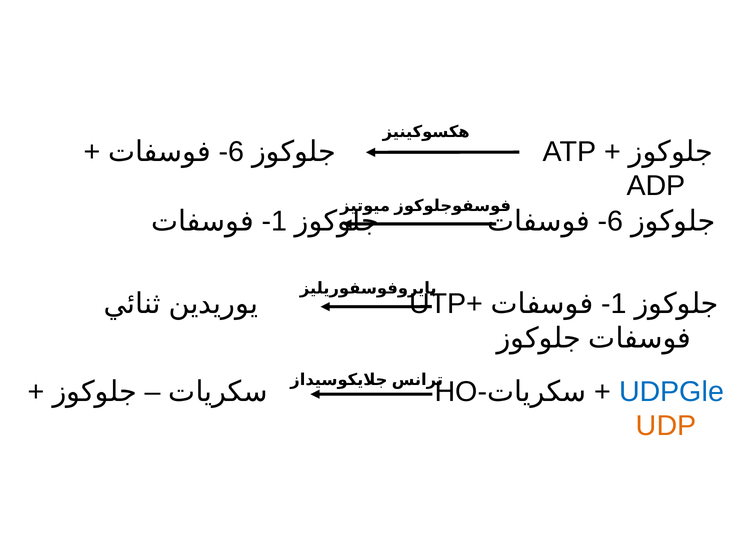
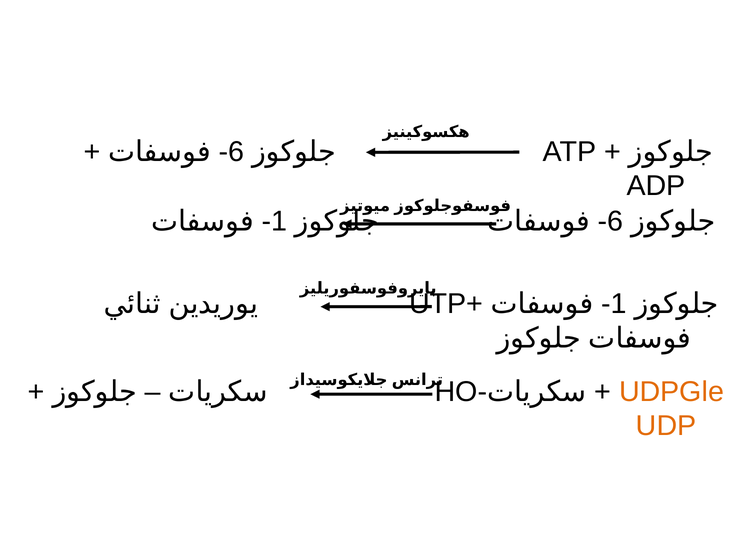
UDPGle colour: blue -> orange
